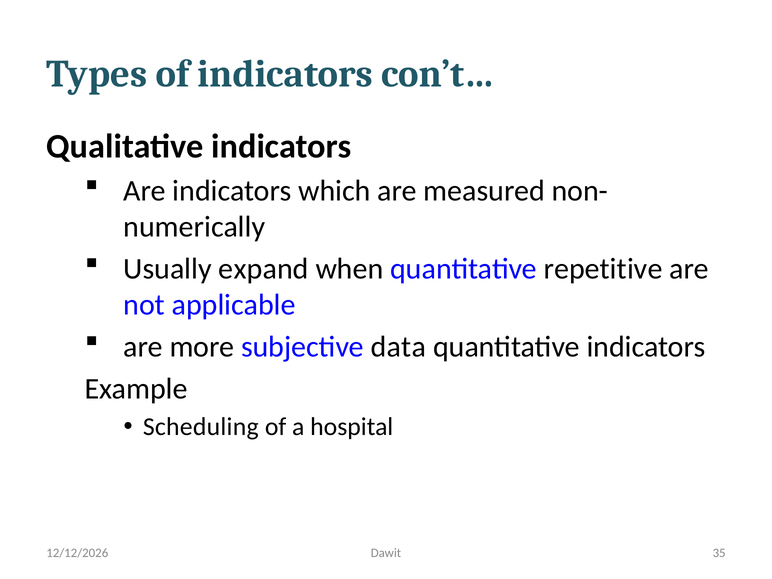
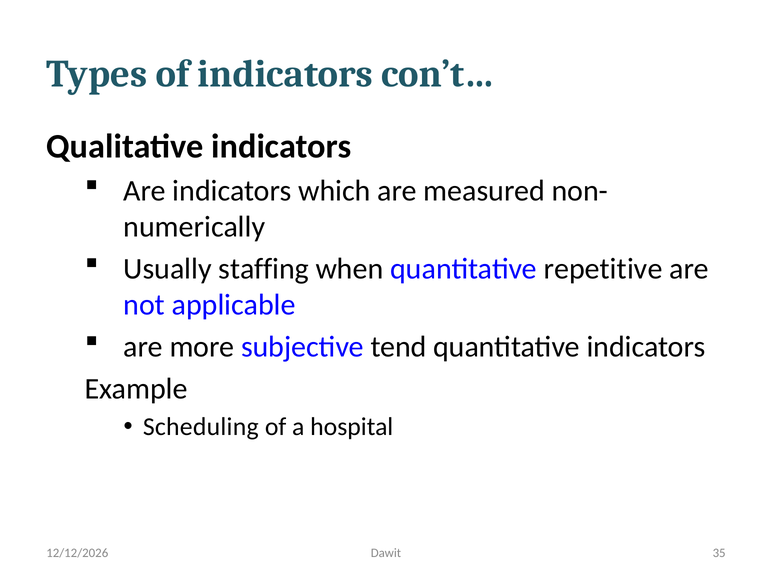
expand: expand -> staffing
data: data -> tend
